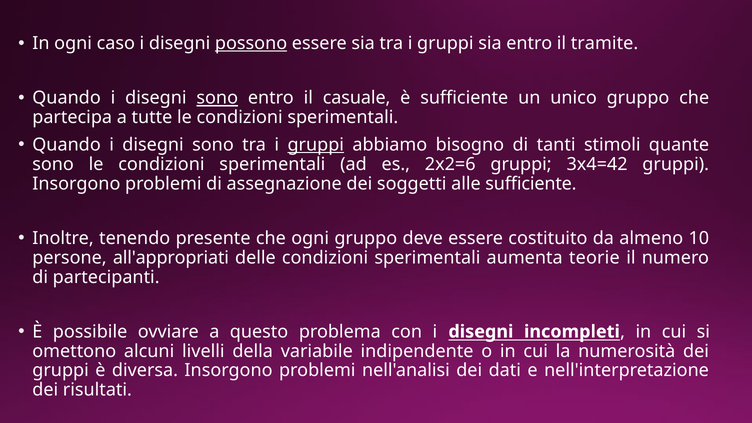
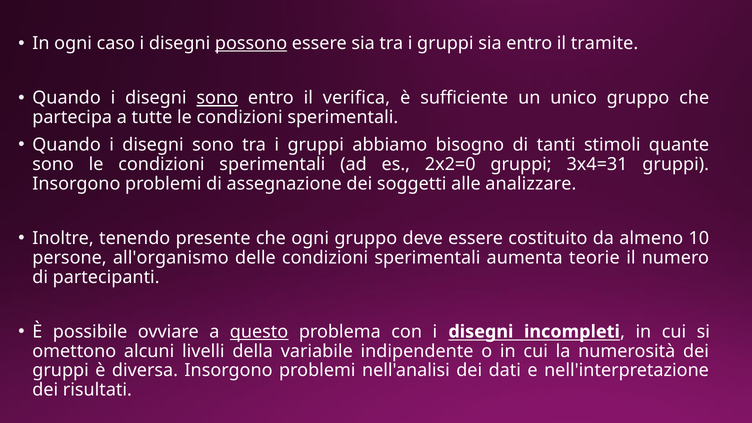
casuale: casuale -> verifica
gruppi at (316, 145) underline: present -> none
2x2=6: 2x2=6 -> 2x2=0
3x4=42: 3x4=42 -> 3x4=31
alle sufficiente: sufficiente -> analizzare
all'appropriati: all'appropriati -> all'organismo
questo underline: none -> present
